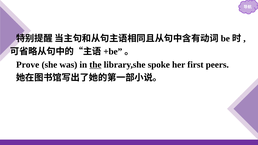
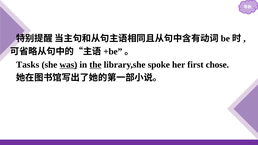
Prove: Prove -> Tasks
was underline: none -> present
peers: peers -> chose
